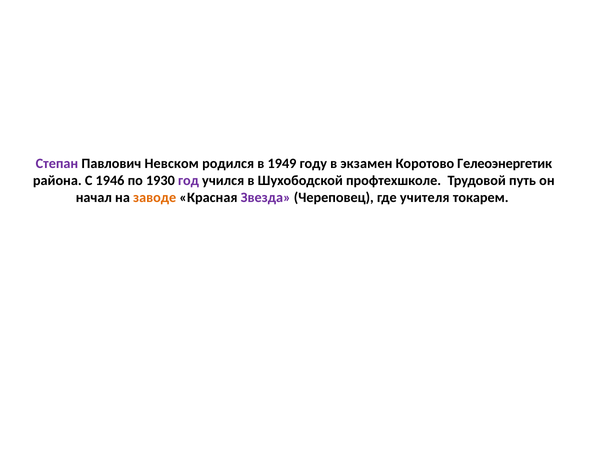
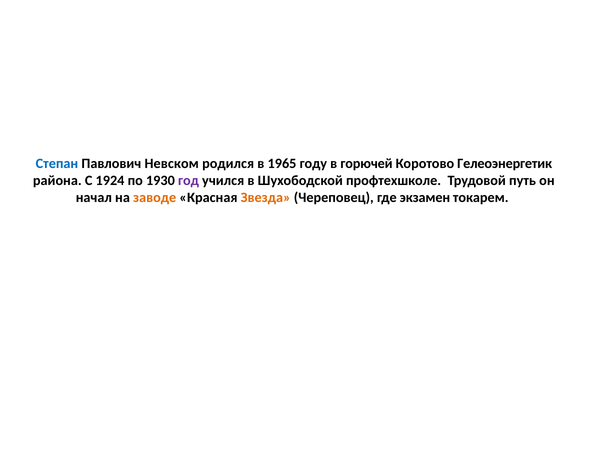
Степан colour: purple -> blue
1949: 1949 -> 1965
экзамен: экзамен -> горючей
1946: 1946 -> 1924
Звезда colour: purple -> orange
учителя: учителя -> экзамен
